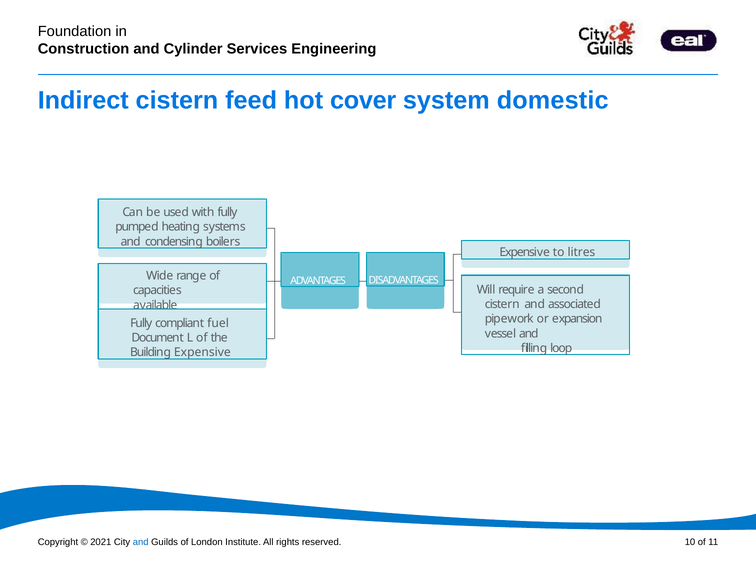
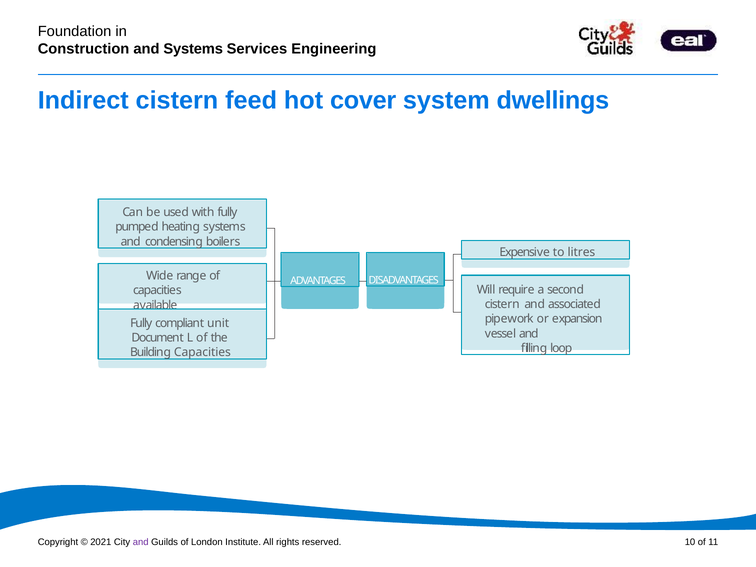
and Cylinder: Cylinder -> Systems
domestic: domestic -> dwellings
fuel: fuel -> unit
Building Expensive: Expensive -> Capacities
and at (141, 542) colour: blue -> purple
